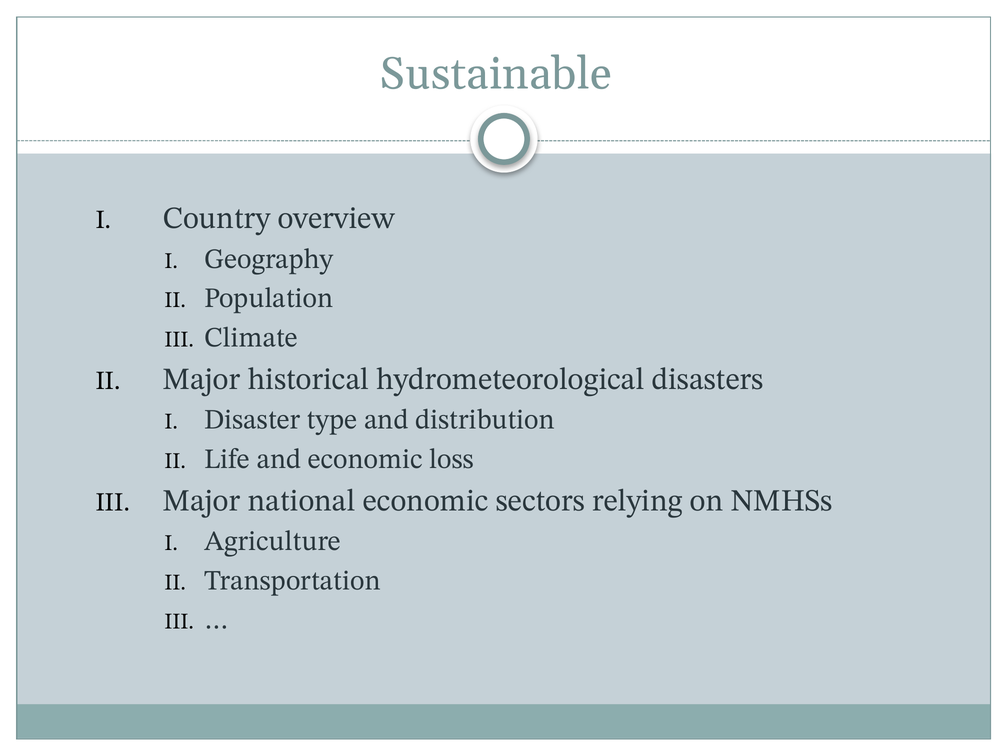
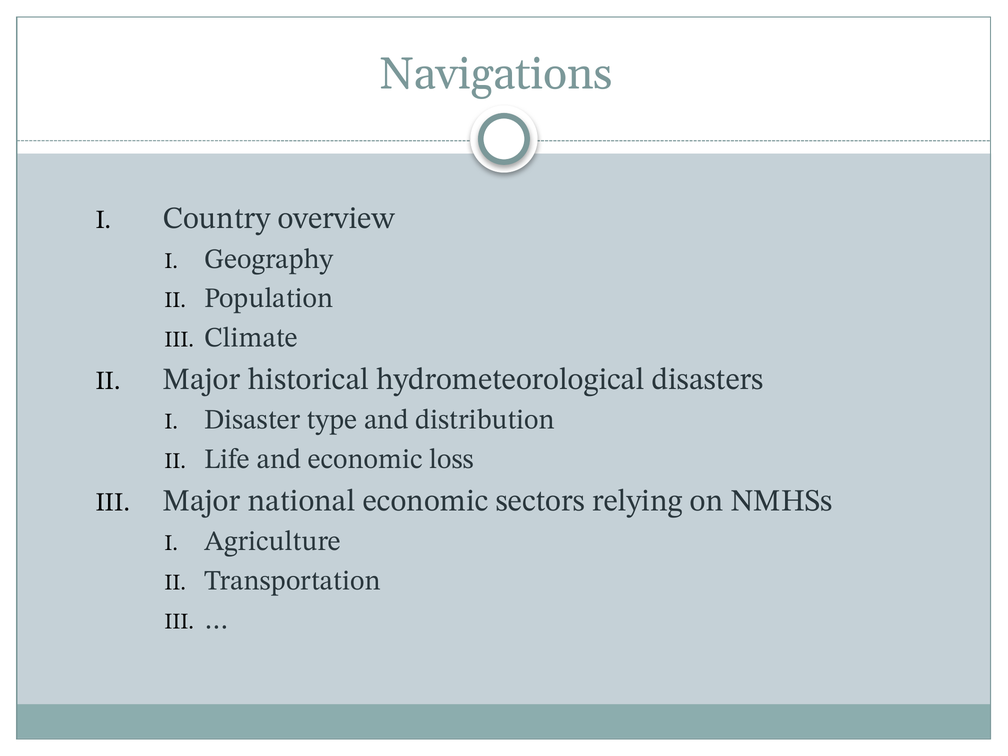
Sustainable: Sustainable -> Navigations
